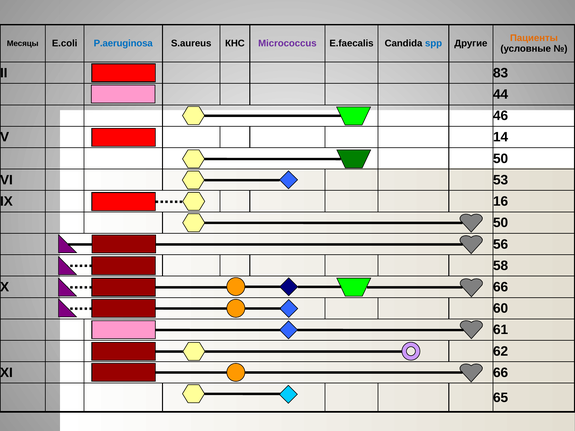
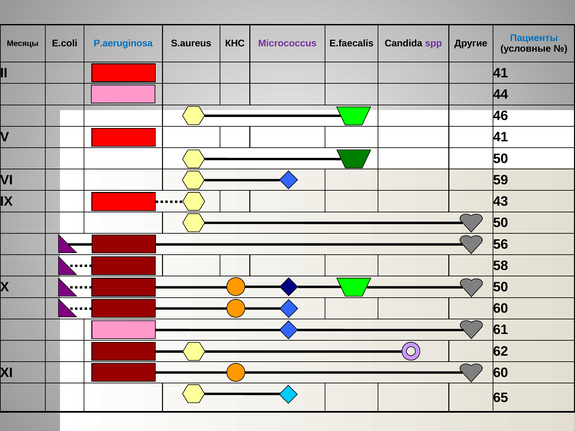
Пациенты colour: orange -> blue
spp colour: blue -> purple
II 83: 83 -> 41
V 14: 14 -> 41
53: 53 -> 59
16: 16 -> 43
X 66: 66 -> 50
XI 66: 66 -> 60
